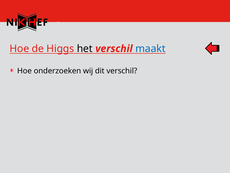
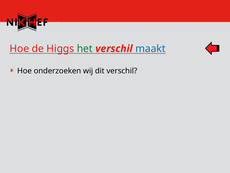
het colour: black -> green
